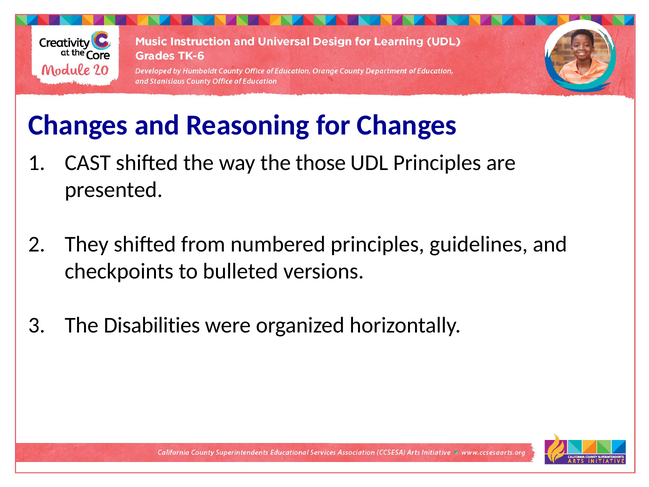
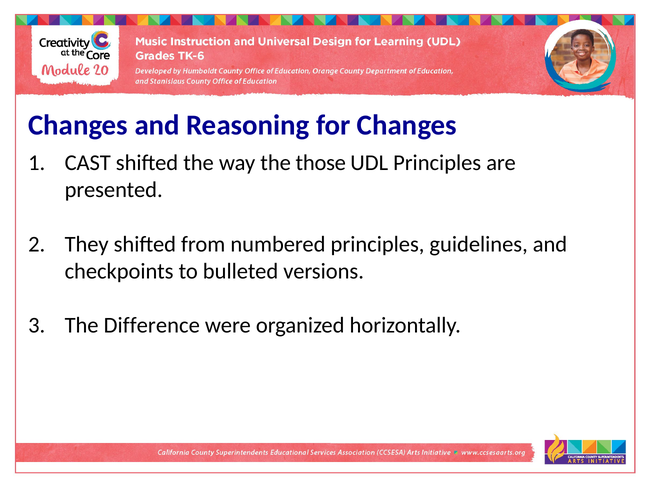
Disabilities: Disabilities -> Difference
